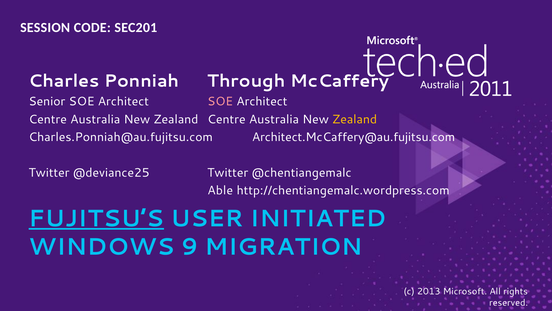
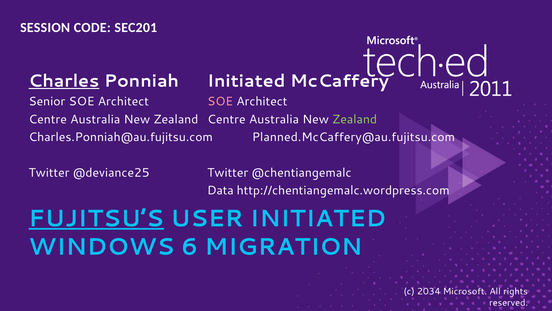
Charles underline: none -> present
Ponniah Through: Through -> Initiated
Zealand at (355, 119) colour: yellow -> light green
Architect.McCaffery@au.fujitsu.com: Architect.McCaffery@au.fujitsu.com -> Planned.McCaffery@au.fujitsu.com
Able: Able -> Data
9: 9 -> 6
2013: 2013 -> 2034
